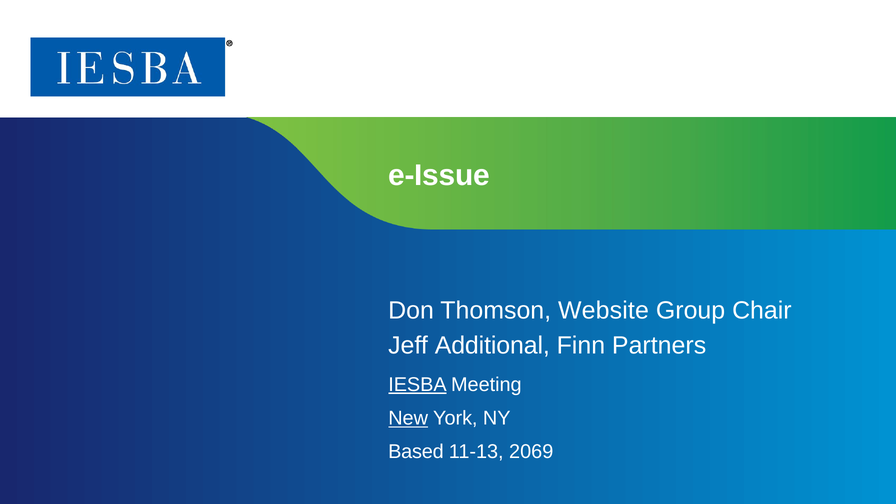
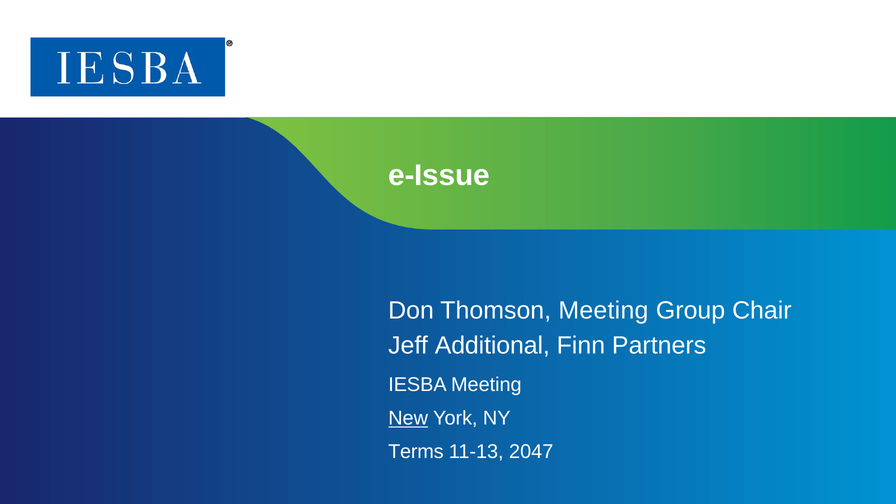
Thomson Website: Website -> Meeting
IESBA underline: present -> none
Based: Based -> Terms
2069: 2069 -> 2047
